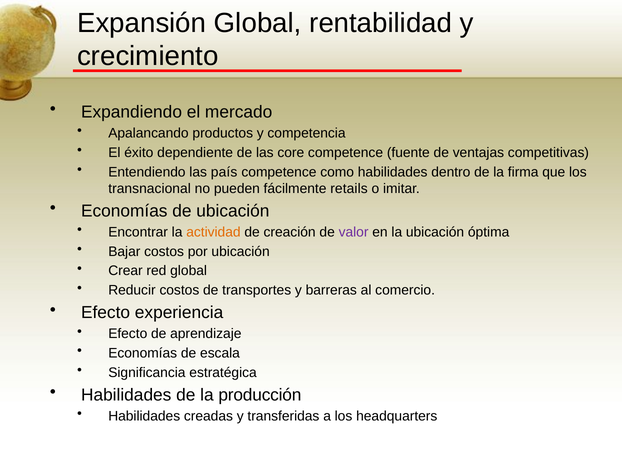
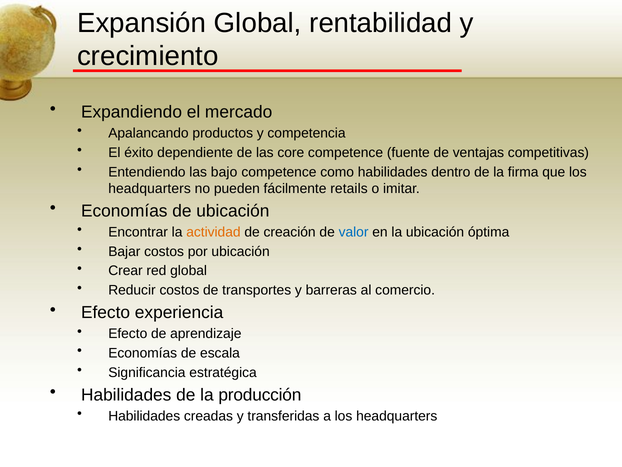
país: país -> bajo
transnacional at (150, 188): transnacional -> headquarters
valor colour: purple -> blue
